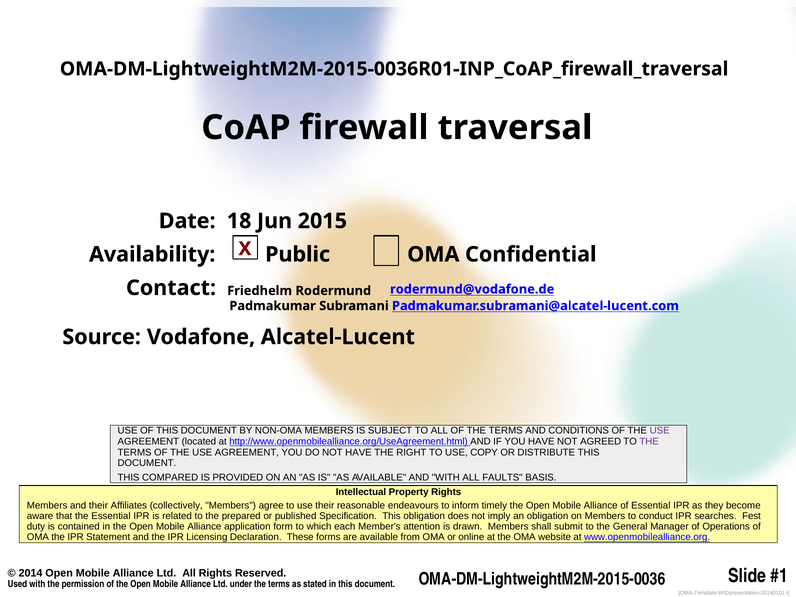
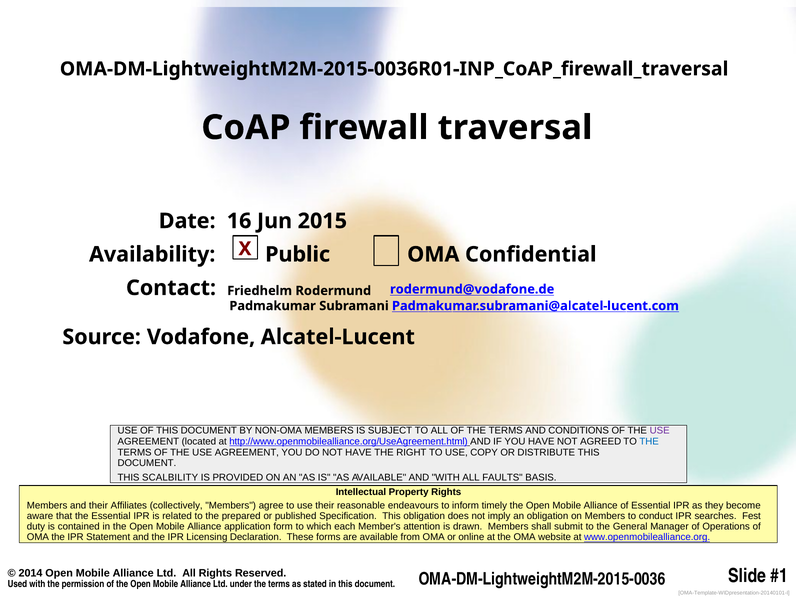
18: 18 -> 16
THE at (649, 442) colour: purple -> blue
COMPARED: COMPARED -> SCALBILITY
